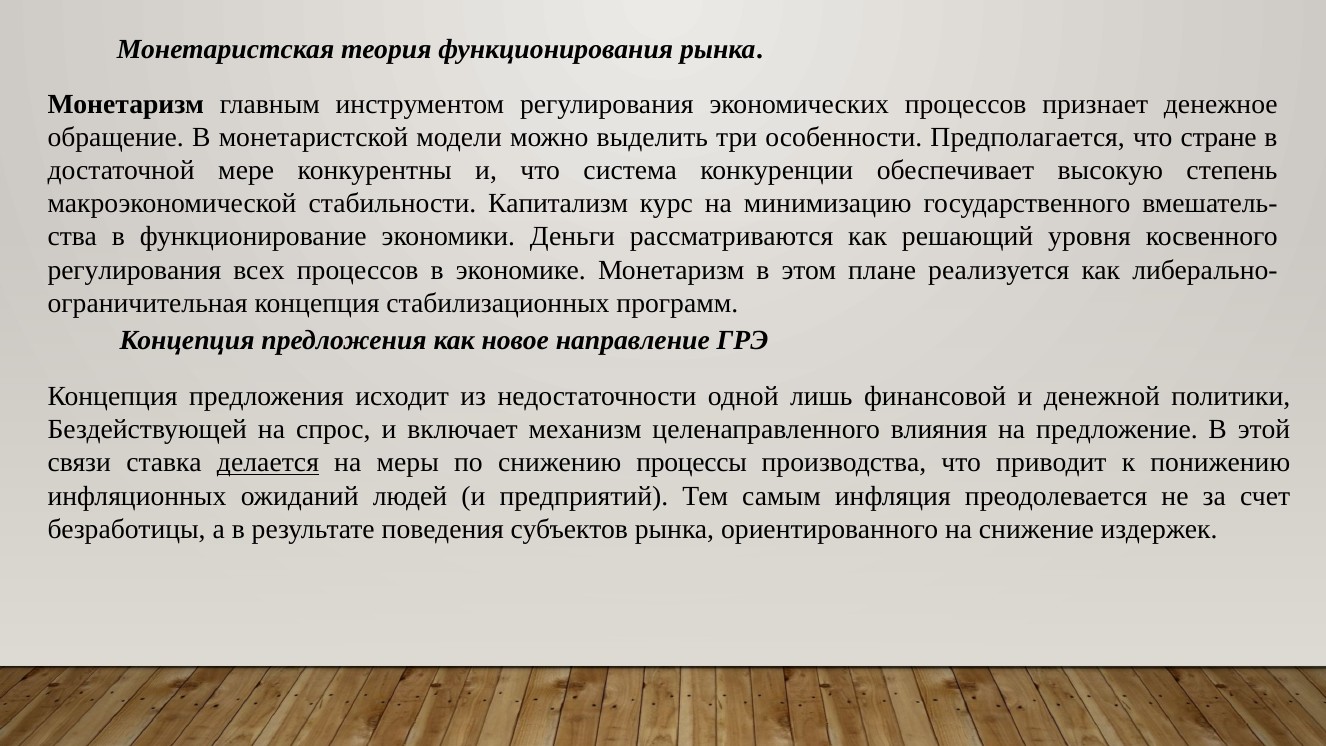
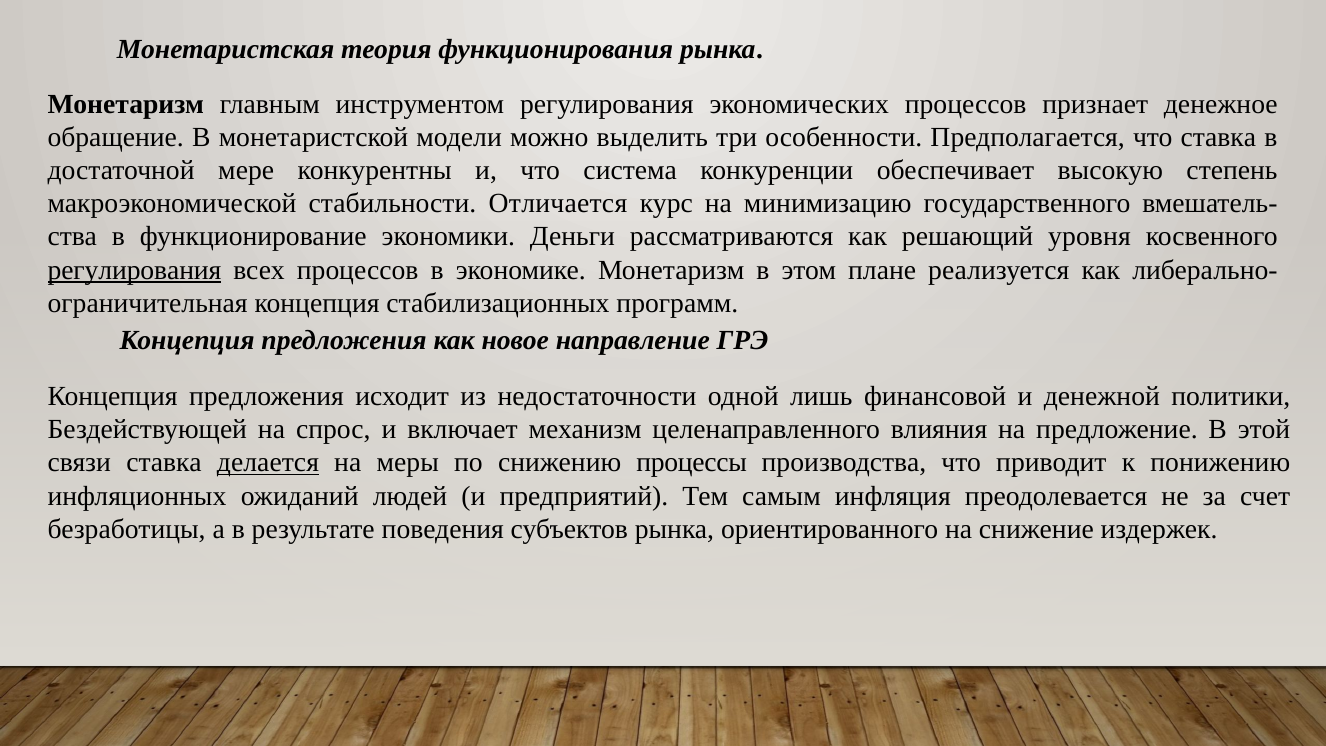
что стране: стране -> ставка
Капитализм: Капитализм -> Отличается
регулирования at (134, 270) underline: none -> present
